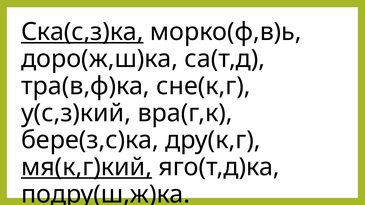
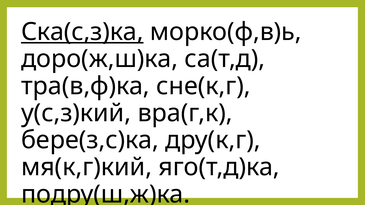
мя(к,г)кий underline: present -> none
